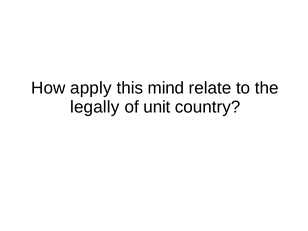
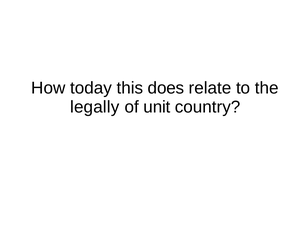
apply: apply -> today
mind: mind -> does
